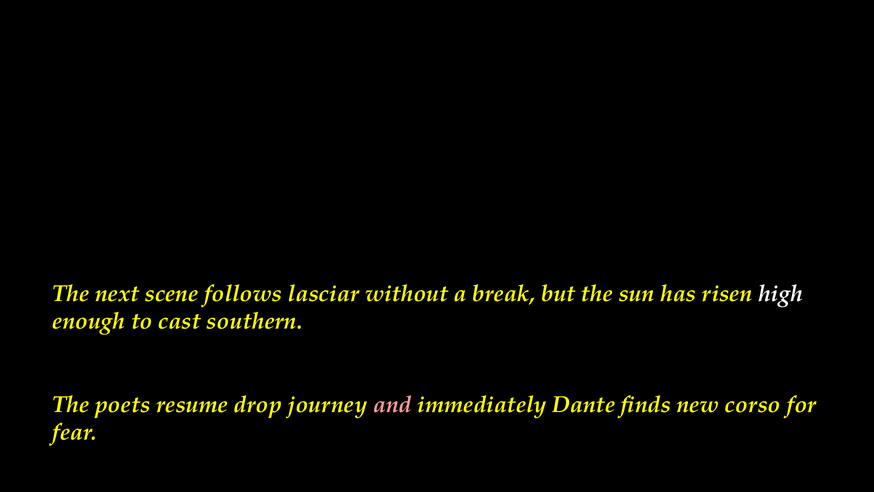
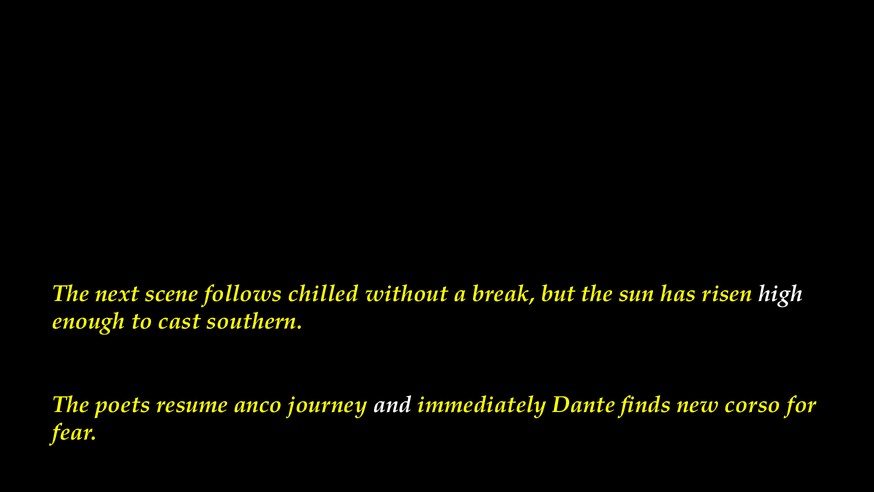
lasciar: lasciar -> chilled
drop: drop -> anco
and colour: pink -> white
